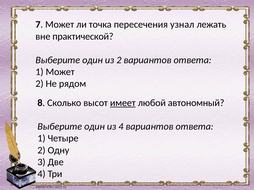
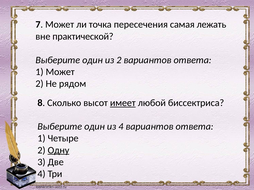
узнал: узнал -> самая
автономный: автономный -> биссектриса
Одну underline: none -> present
